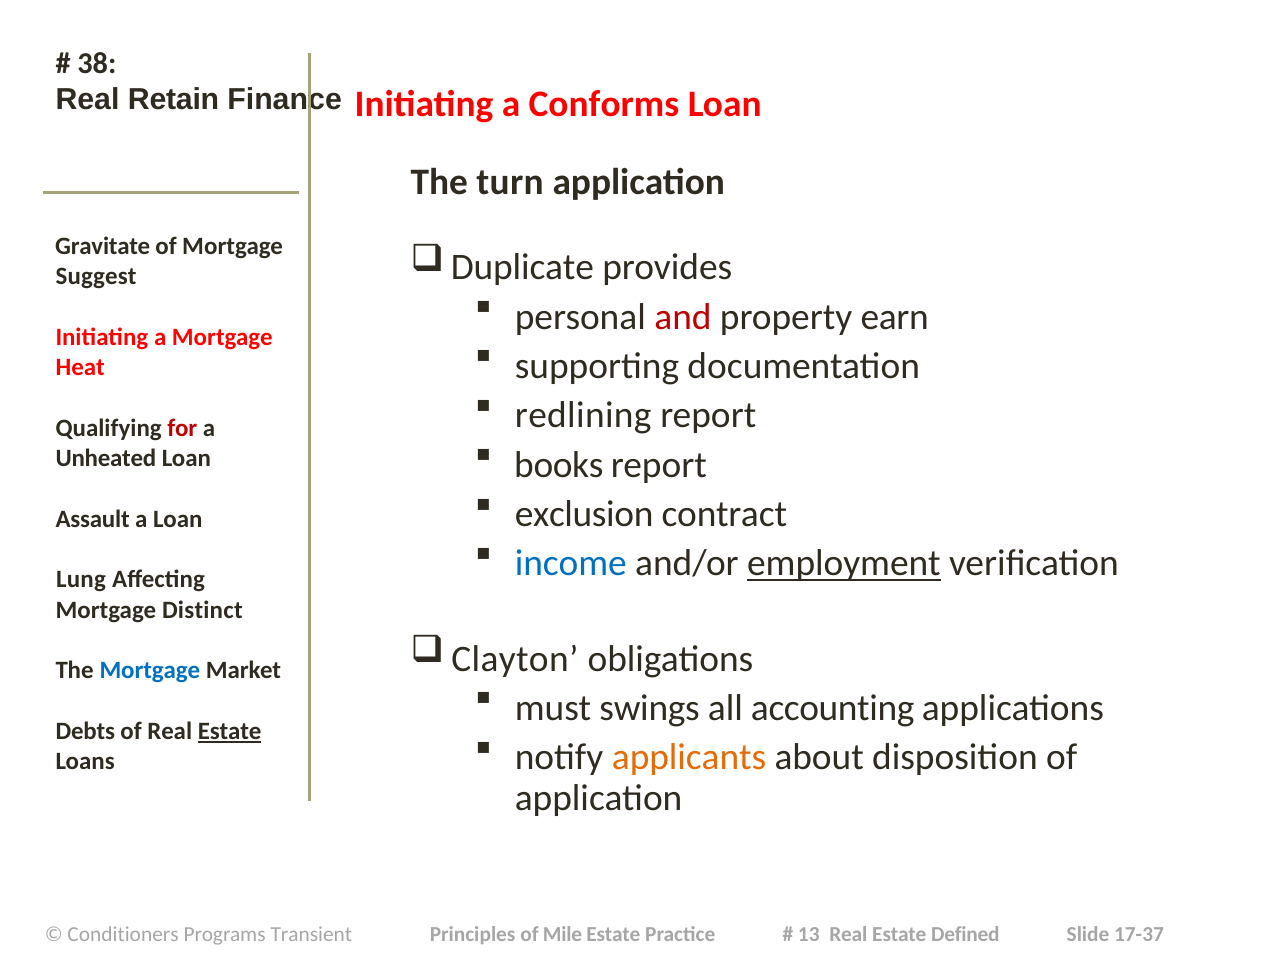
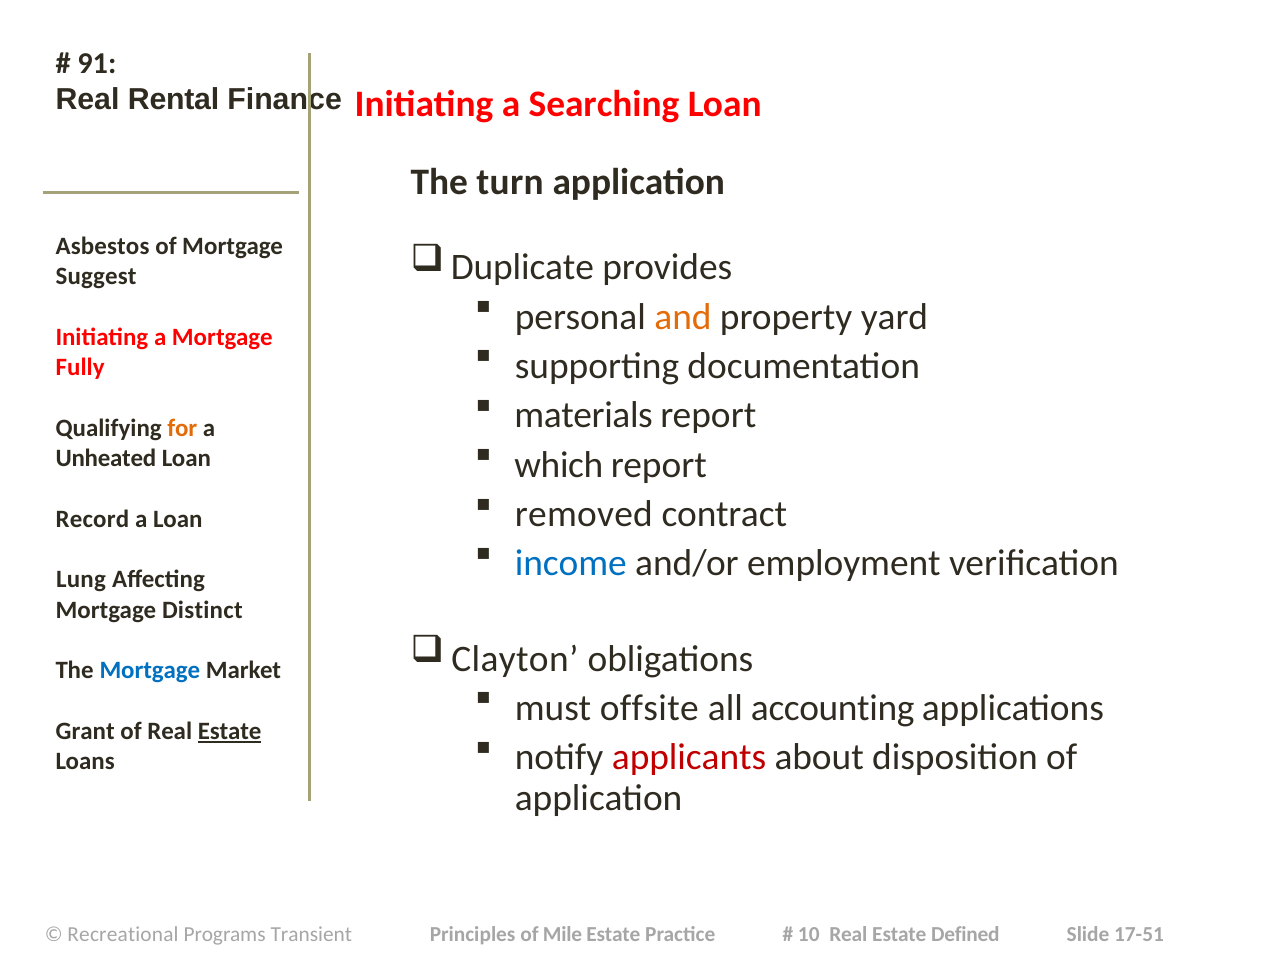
38: 38 -> 91
Retain: Retain -> Rental
Conforms: Conforms -> Searching
Gravitate: Gravitate -> Asbestos
and colour: red -> orange
earn: earn -> yard
Heat: Heat -> Fully
redlining: redlining -> materials
for colour: red -> orange
books: books -> which
exclusion: exclusion -> removed
Assault: Assault -> Record
employment underline: present -> none
swings: swings -> offsite
Debts: Debts -> Grant
applicants colour: orange -> red
Conditioners: Conditioners -> Recreational
13: 13 -> 10
17-37: 17-37 -> 17-51
